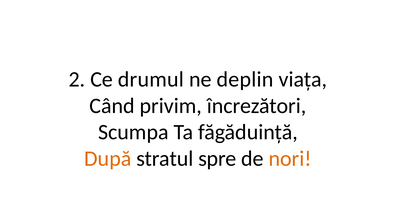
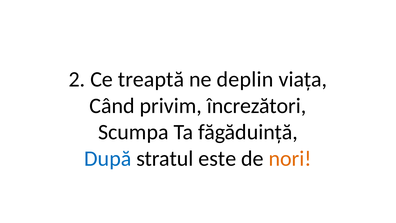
drumul: drumul -> treaptă
După colour: orange -> blue
spre: spre -> este
